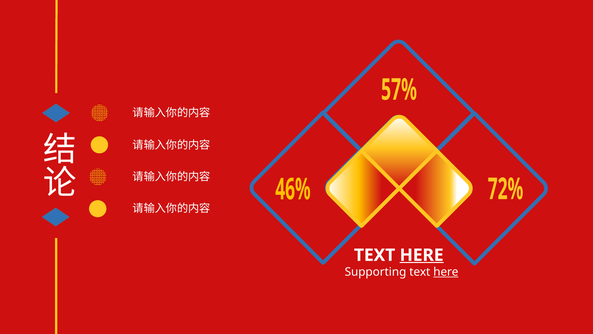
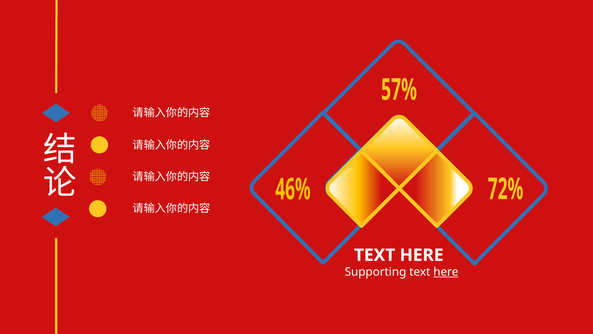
HERE at (422, 255) underline: present -> none
